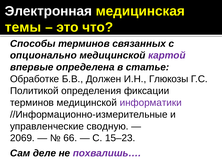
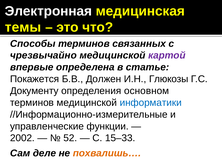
опционально: опционально -> чрезвычайно
Обработке: Обработке -> Покажется
Политикой: Политикой -> Документу
фиксации: фиксации -> основном
информатики colour: purple -> blue
сводную: сводную -> функции
2069: 2069 -> 2002
66: 66 -> 52
15–23: 15–23 -> 15–33
похвалишь… colour: purple -> orange
